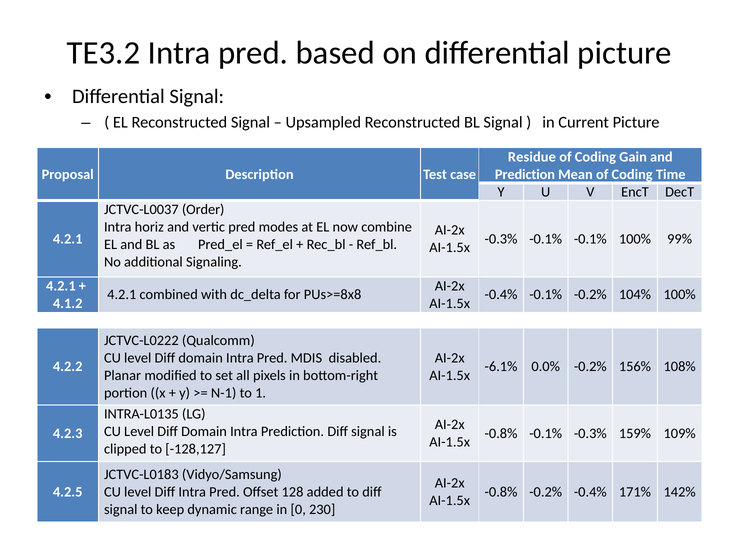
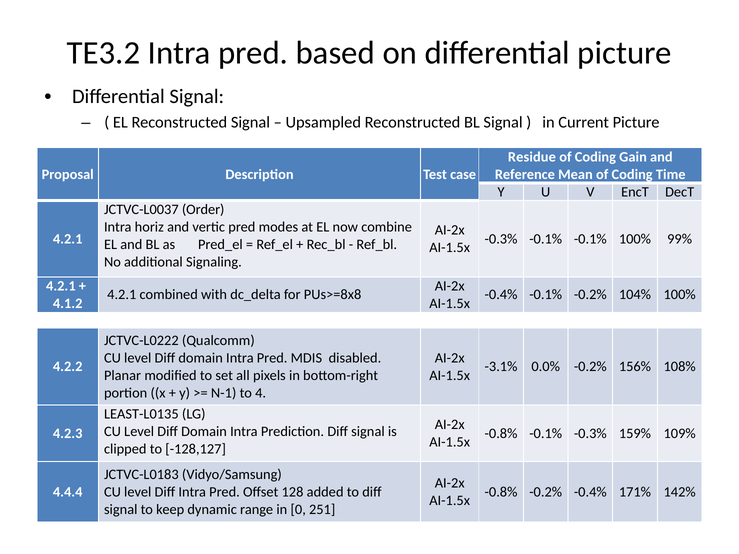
Prediction at (525, 174): Prediction -> Reference
-6.1%: -6.1% -> -3.1%
1: 1 -> 4
INTRA-L0135: INTRA-L0135 -> LEAST-L0135
4.2.5: 4.2.5 -> 4.4.4
230: 230 -> 251
